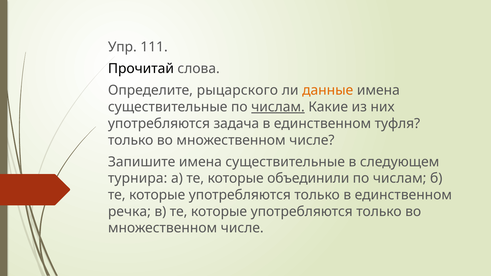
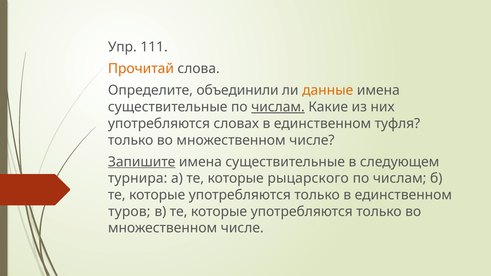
Прочитай colour: black -> orange
рыцарского: рыцарского -> объединили
задача: задача -> словах
Запишите underline: none -> present
объединили: объединили -> рыцарского
речка: речка -> туров
